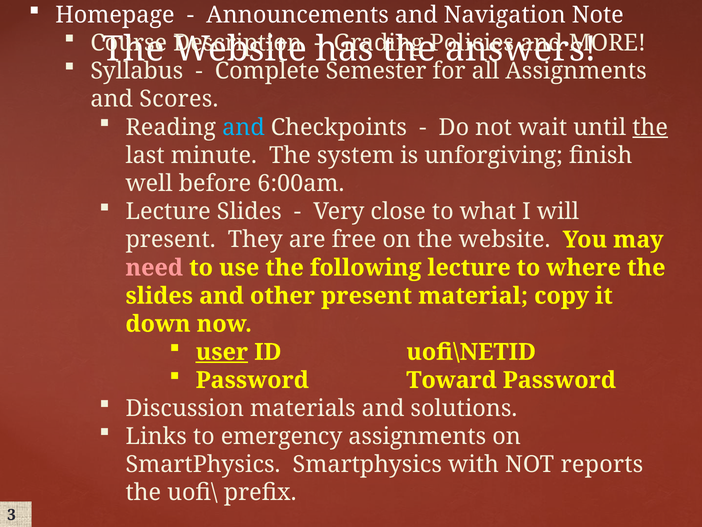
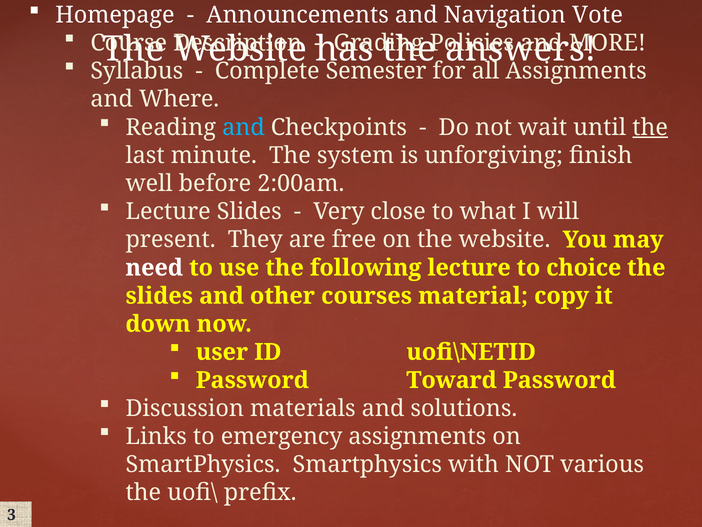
Note: Note -> Vote
Scores: Scores -> Where
6:00am: 6:00am -> 2:00am
need colour: pink -> white
where: where -> choice
other present: present -> courses
user underline: present -> none
reports: reports -> various
